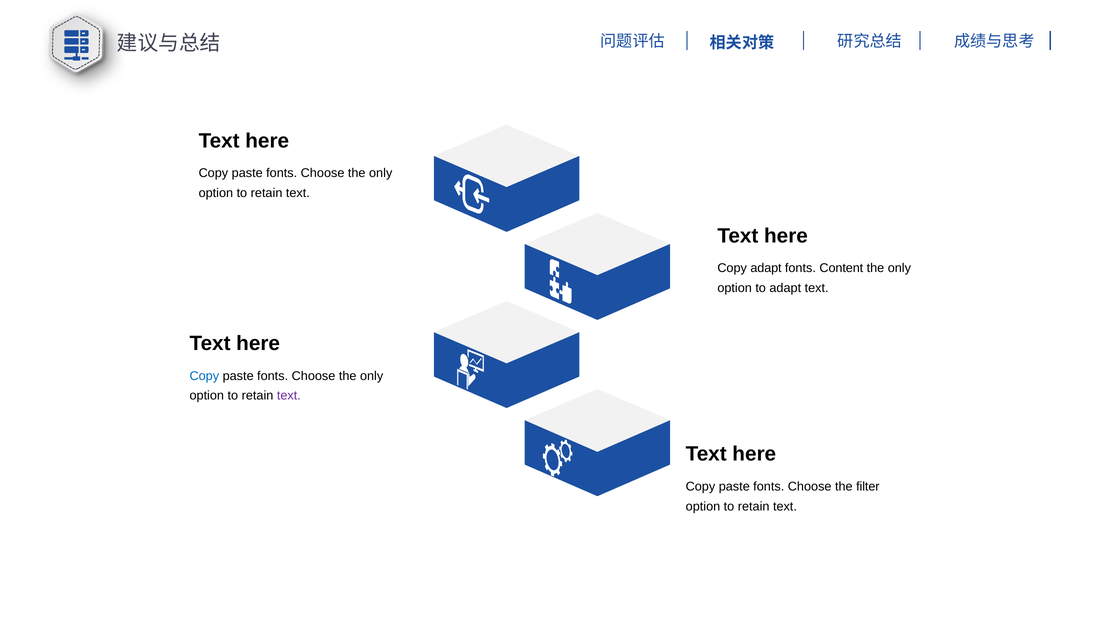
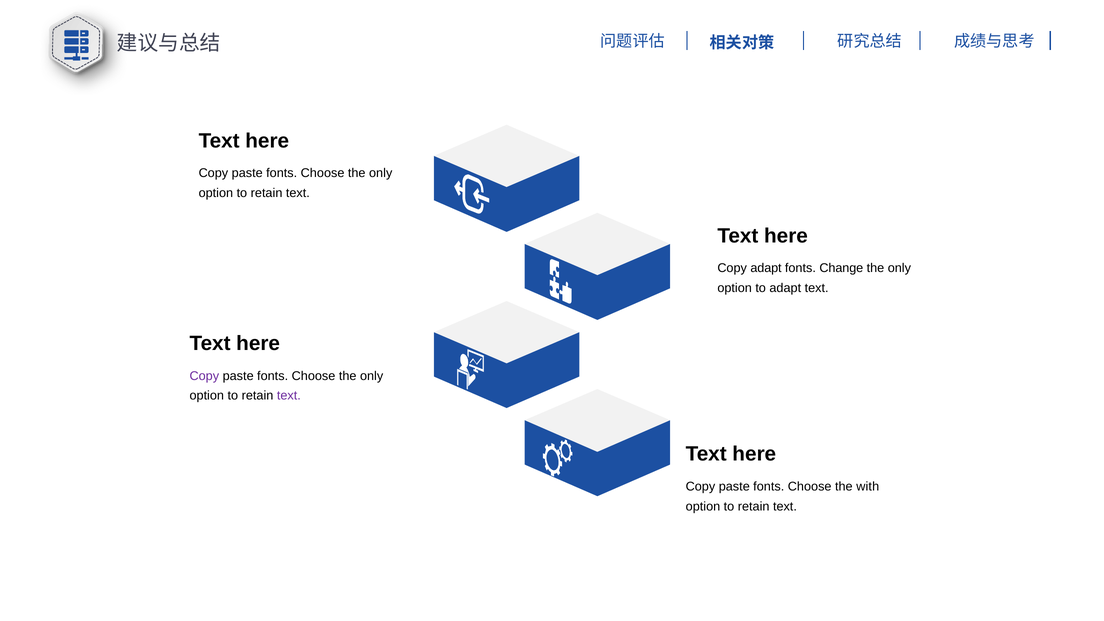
Content: Content -> Change
Copy at (204, 376) colour: blue -> purple
filter: filter -> with
